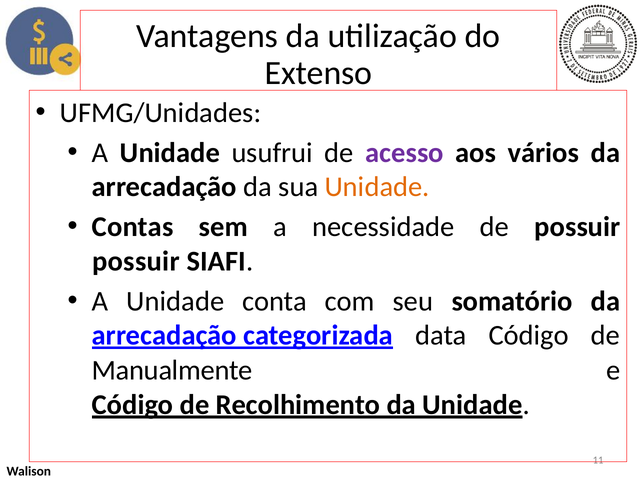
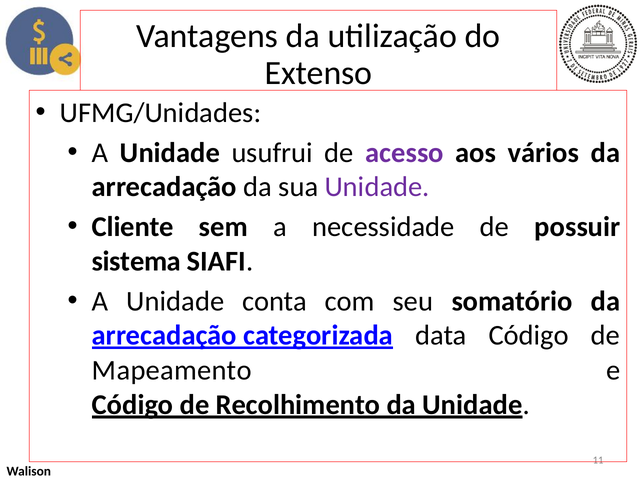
Unidade at (377, 187) colour: orange -> purple
Contas: Contas -> Cliente
possuir at (136, 261): possuir -> sistema
Manualmente: Manualmente -> Mapeamento
